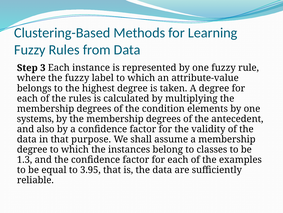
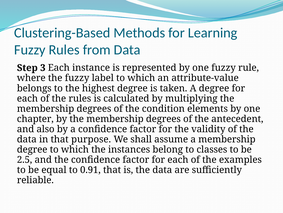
systems: systems -> chapter
1.3: 1.3 -> 2.5
3.95: 3.95 -> 0.91
